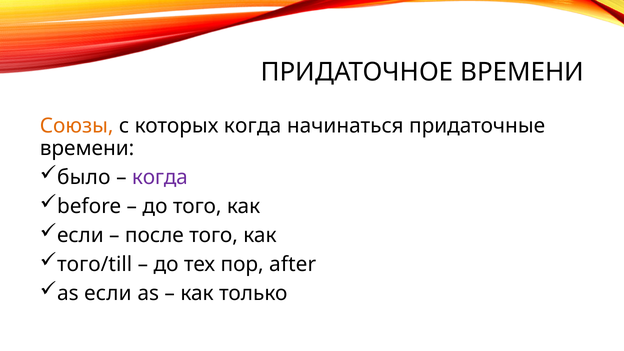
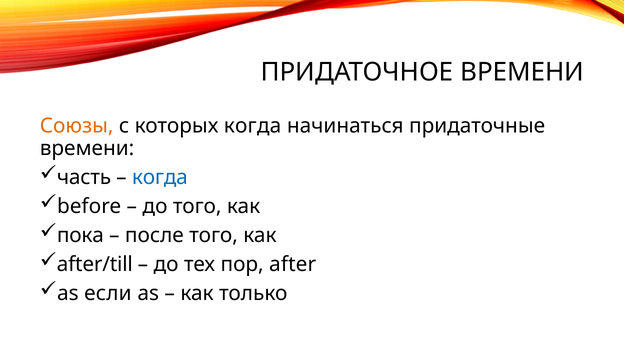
было: было -> часть
когда at (160, 177) colour: purple -> blue
если at (80, 235): если -> пока
того/till: того/till -> after/till
